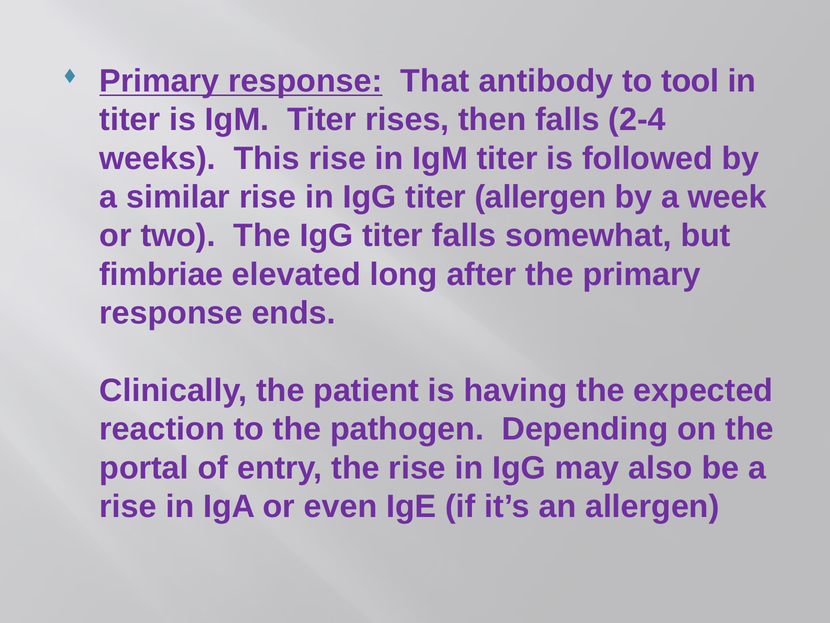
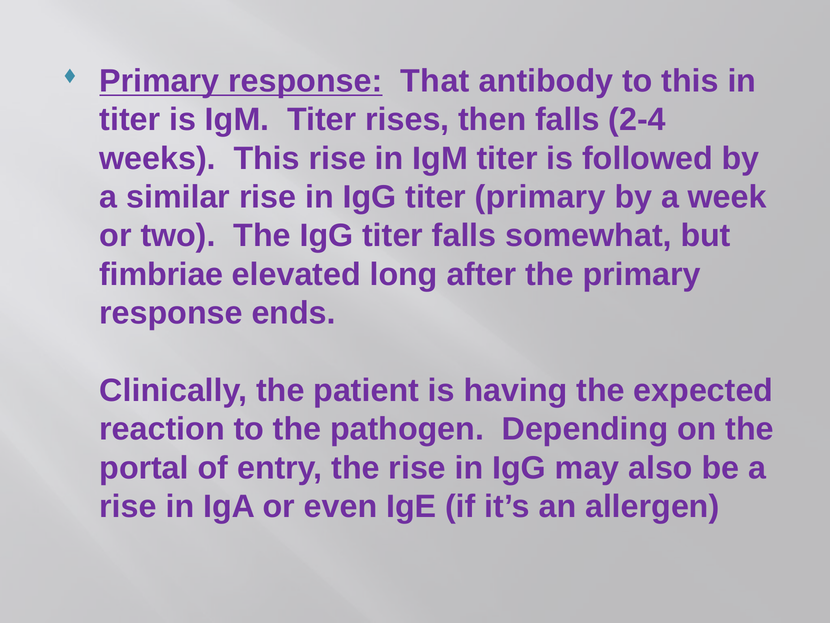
to tool: tool -> this
titer allergen: allergen -> primary
